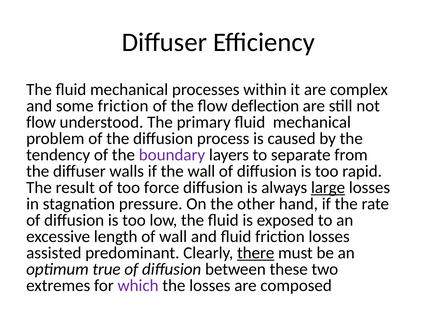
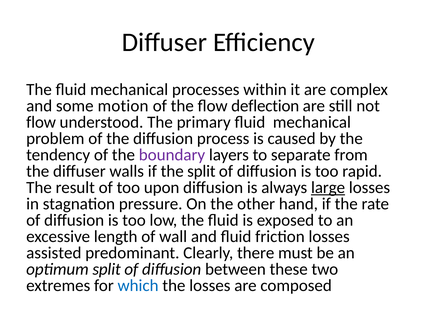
some friction: friction -> motion
the wall: wall -> split
force: force -> upon
there underline: present -> none
optimum true: true -> split
which colour: purple -> blue
